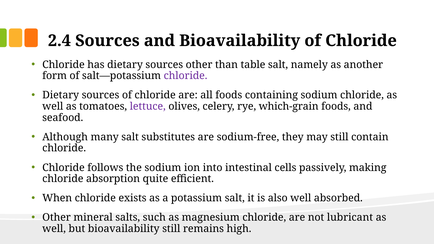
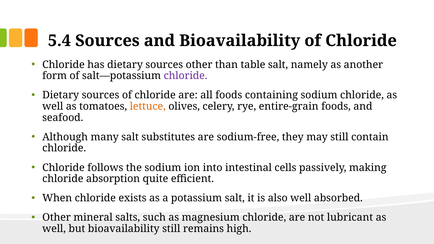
2.4: 2.4 -> 5.4
lettuce colour: purple -> orange
which-grain: which-grain -> entire-grain
